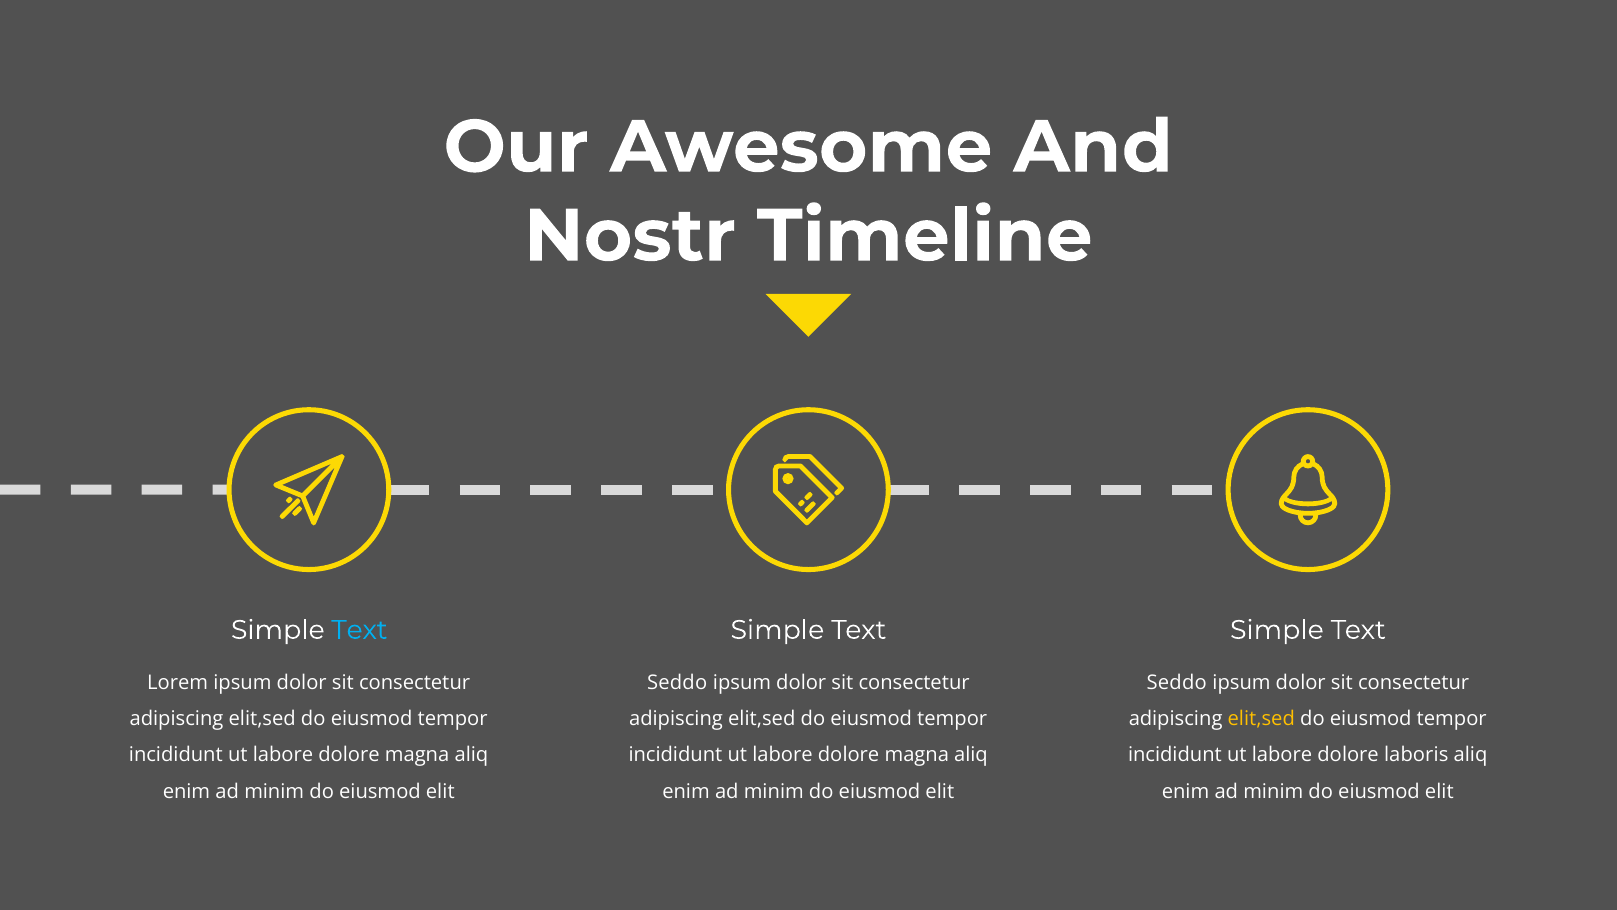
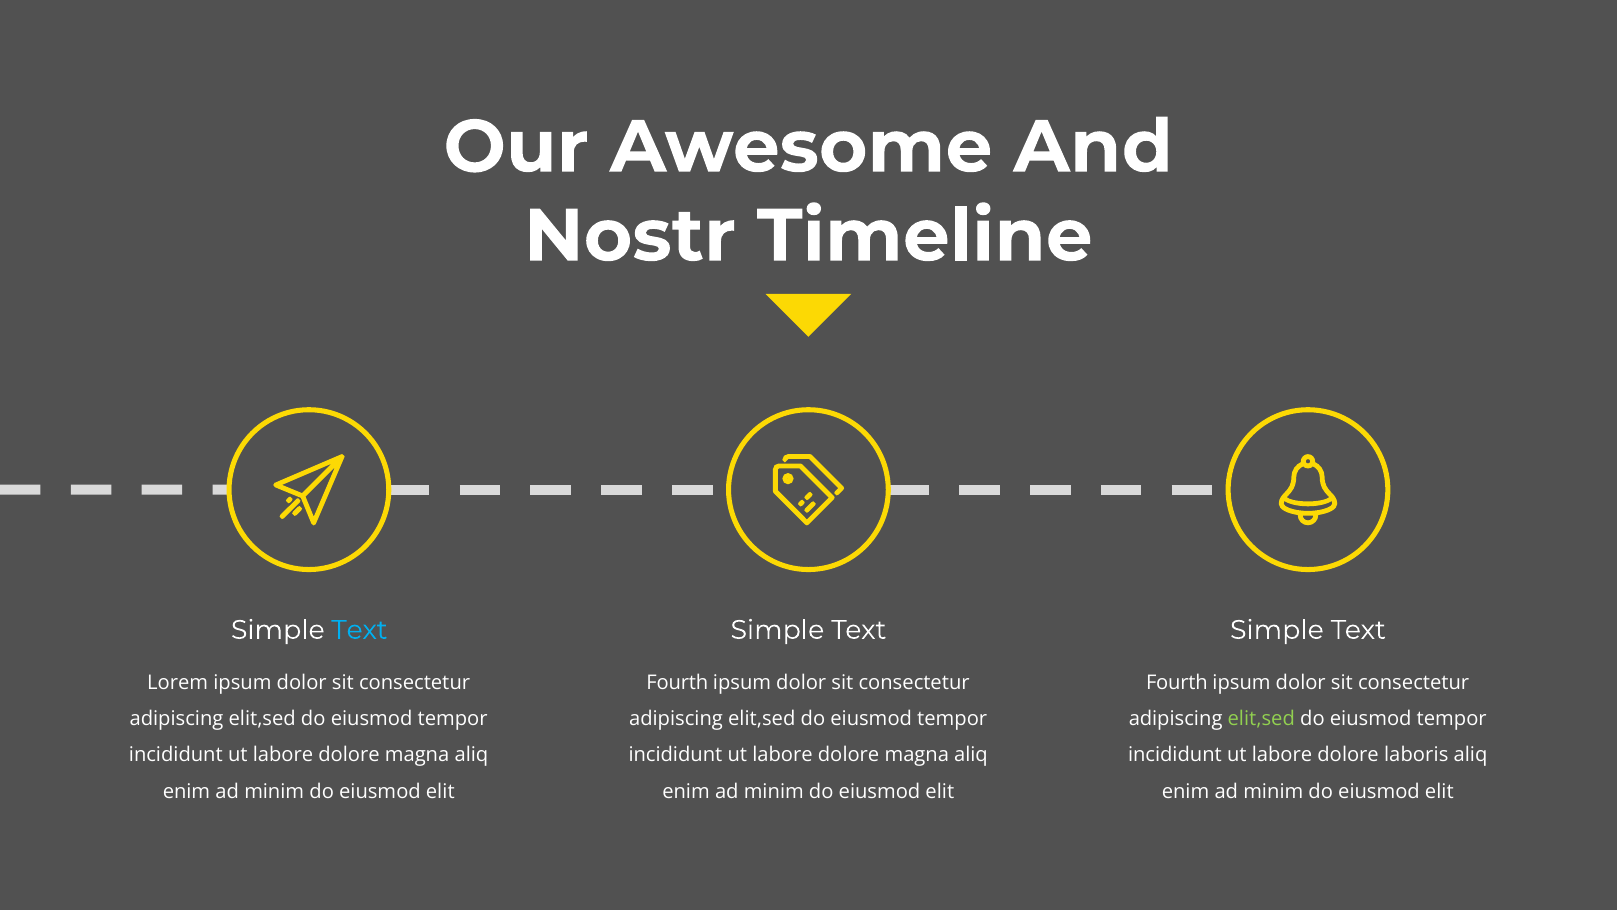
Seddo at (677, 682): Seddo -> Fourth
Seddo at (1177, 682): Seddo -> Fourth
elit,sed at (1261, 719) colour: yellow -> light green
